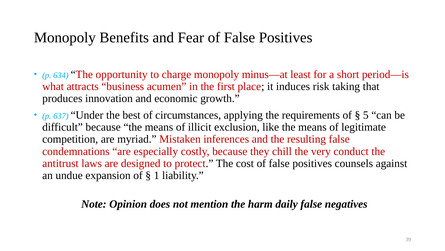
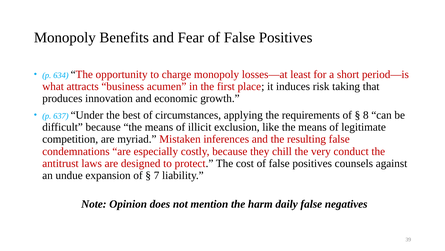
minus—at: minus—at -> losses—at
5: 5 -> 8
1: 1 -> 7
